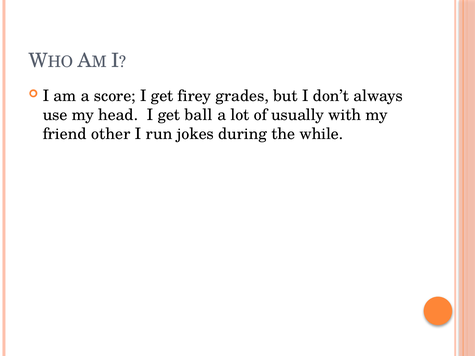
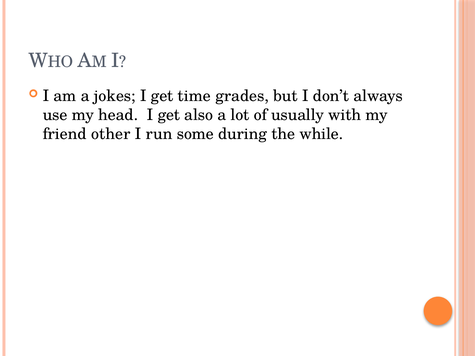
score: score -> jokes
firey: firey -> time
ball: ball -> also
jokes: jokes -> some
